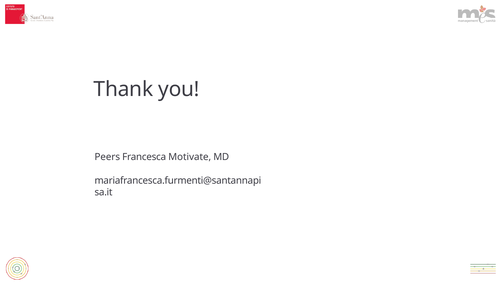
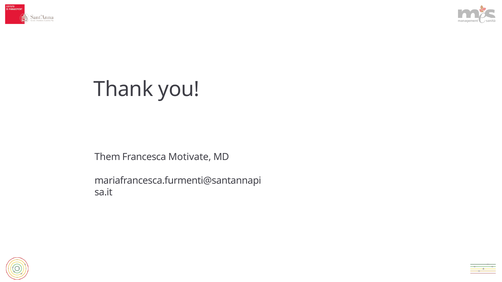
Peers: Peers -> Them
